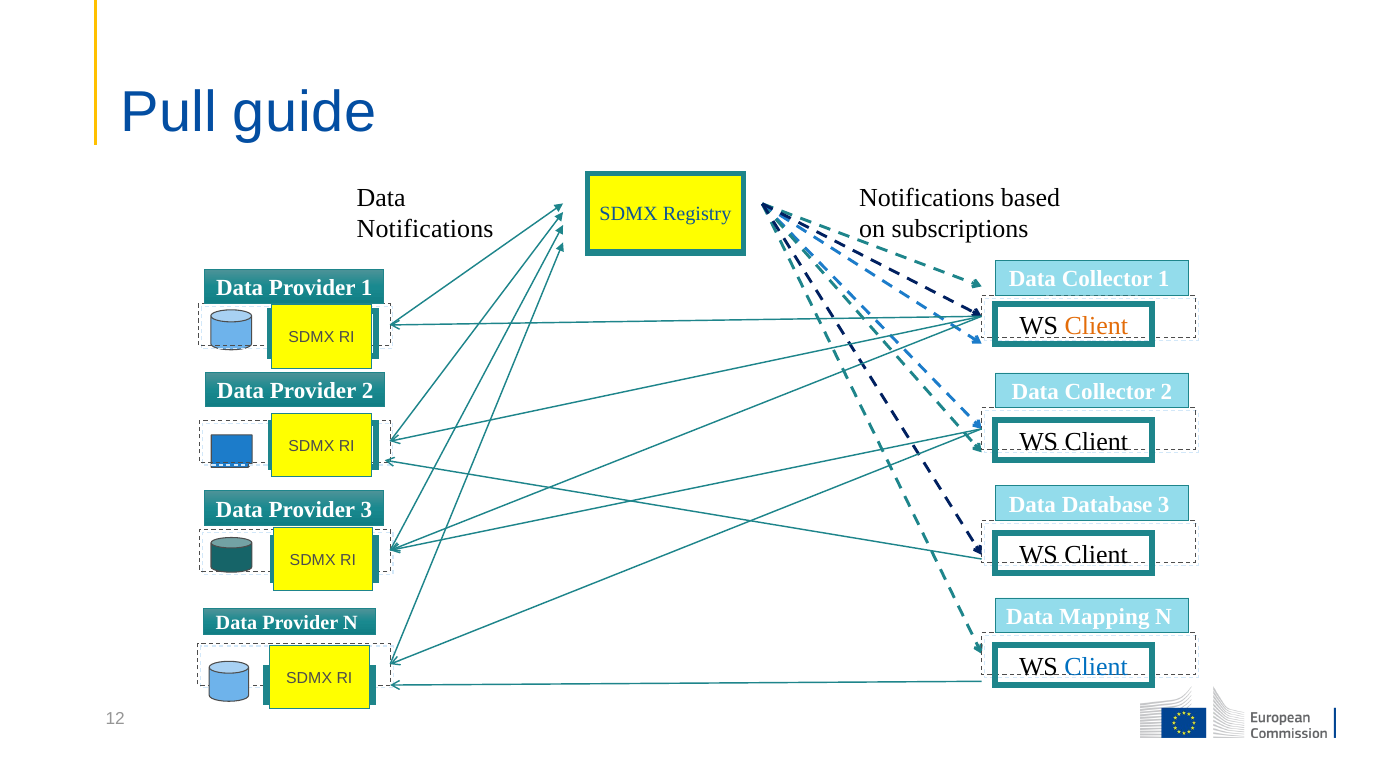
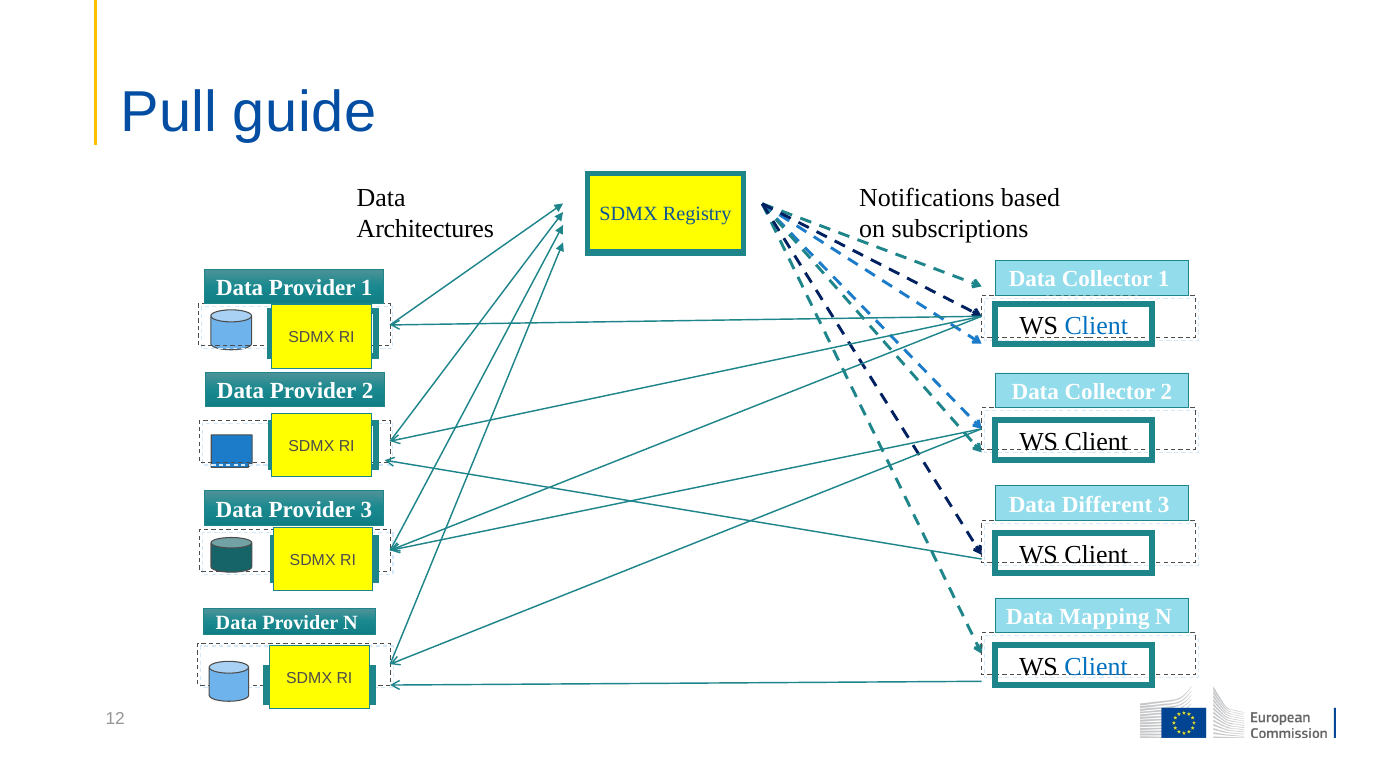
Notifications at (425, 229): Notifications -> Architectures
Client at (1096, 326) colour: orange -> blue
Database: Database -> Different
